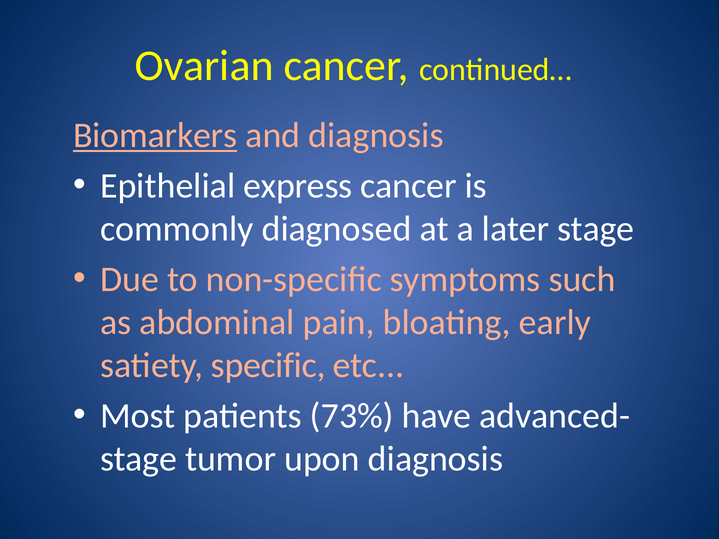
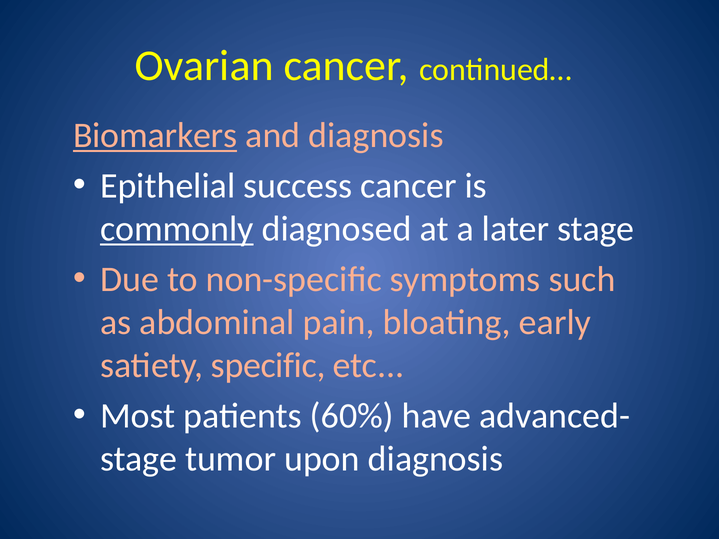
express: express -> success
commonly underline: none -> present
73%: 73% -> 60%
